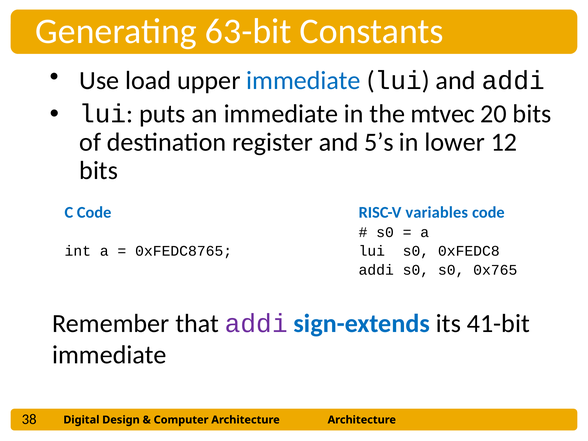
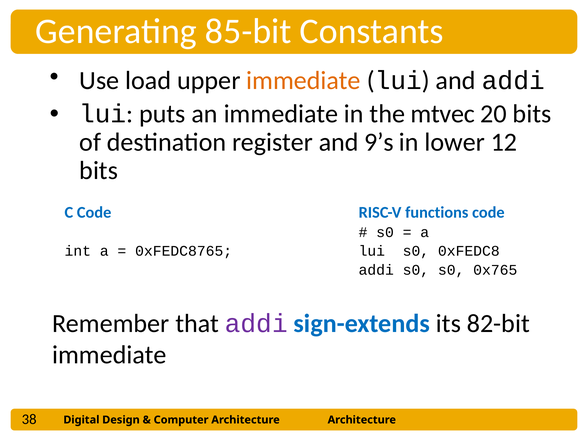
63-bit: 63-bit -> 85-bit
immediate at (303, 81) colour: blue -> orange
5’s: 5’s -> 9’s
variables: variables -> functions
41-bit: 41-bit -> 82-bit
